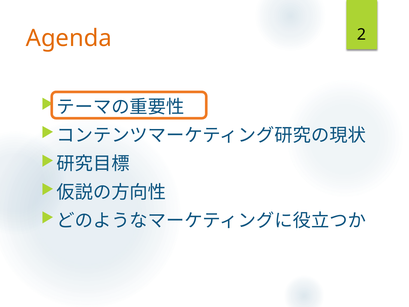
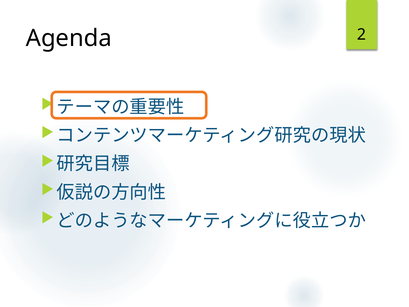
Agenda colour: orange -> black
